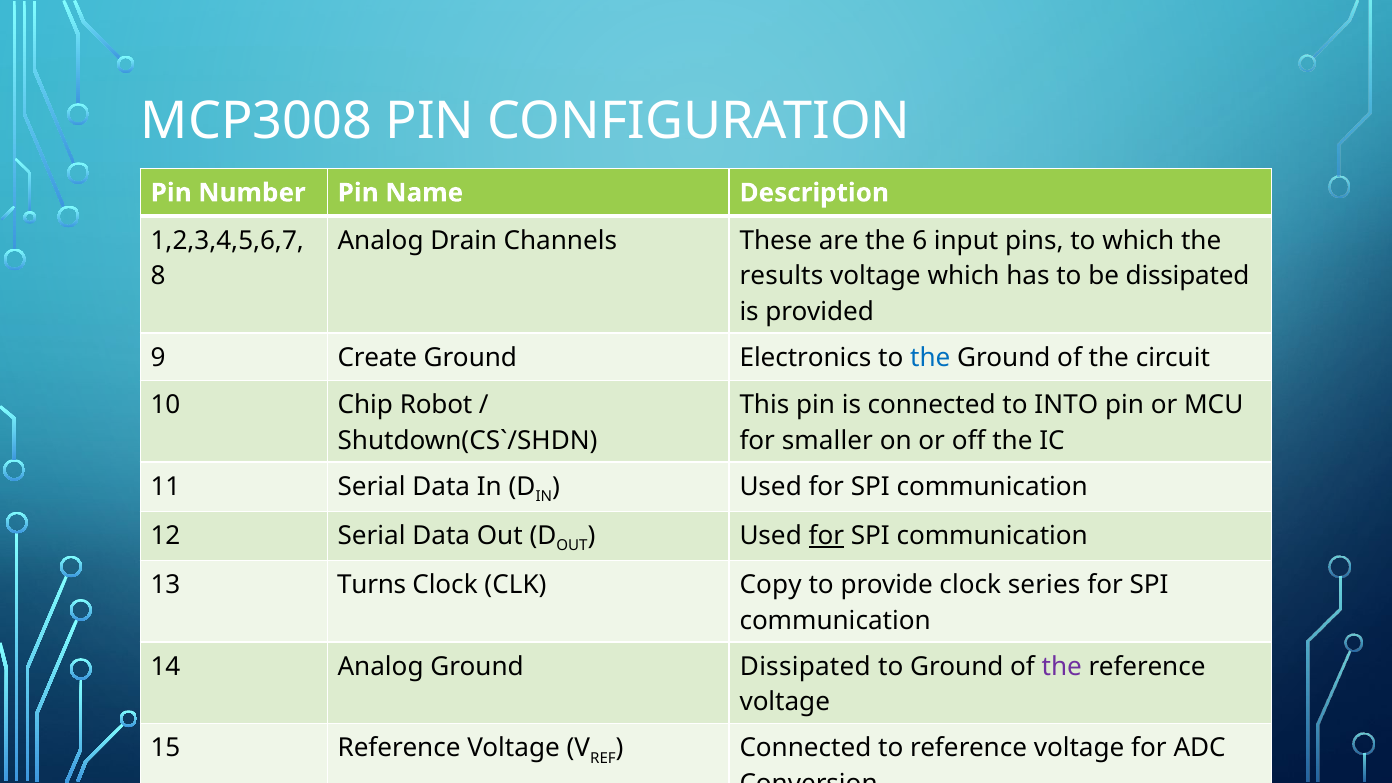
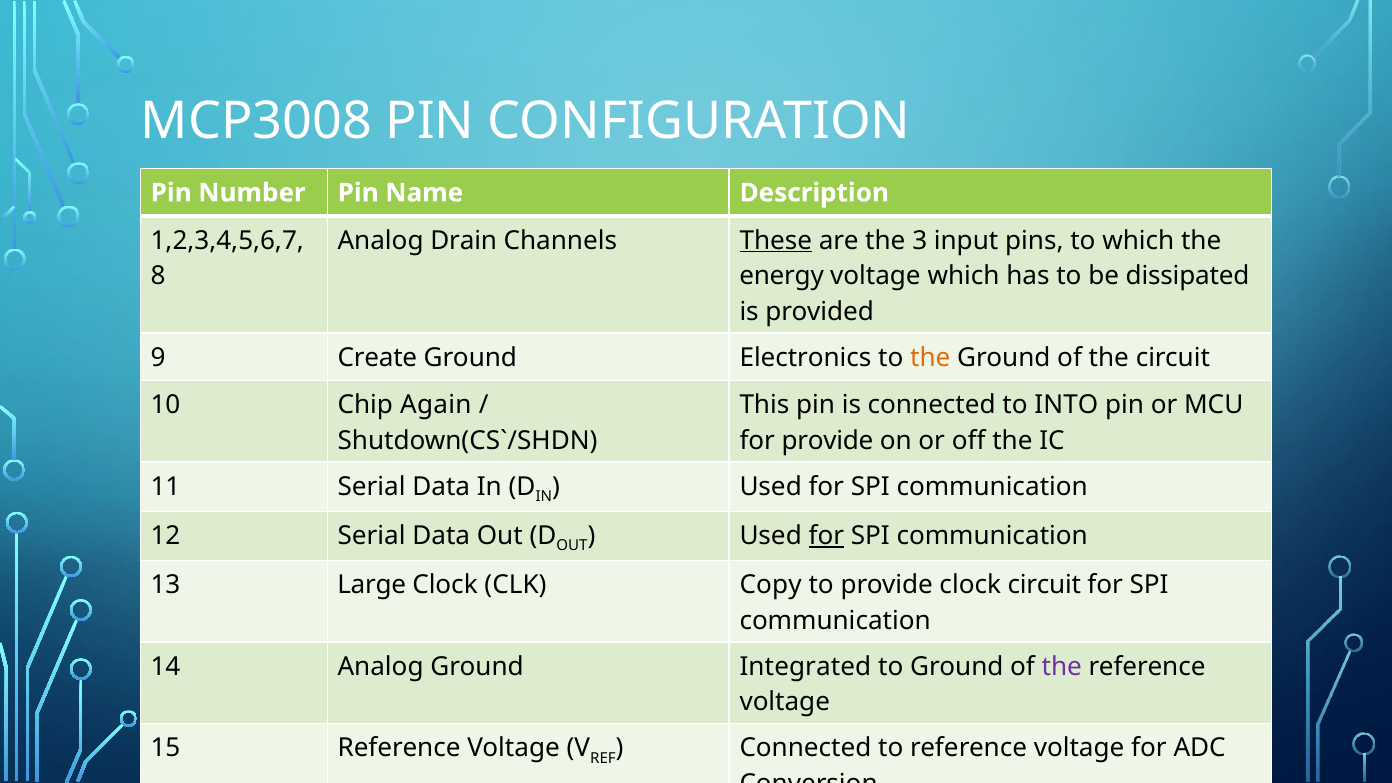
These underline: none -> present
6: 6 -> 3
results: results -> energy
the at (930, 357) colour: blue -> orange
Robot: Robot -> Again
for smaller: smaller -> provide
Turns: Turns -> Large
clock series: series -> circuit
Ground Dissipated: Dissipated -> Integrated
